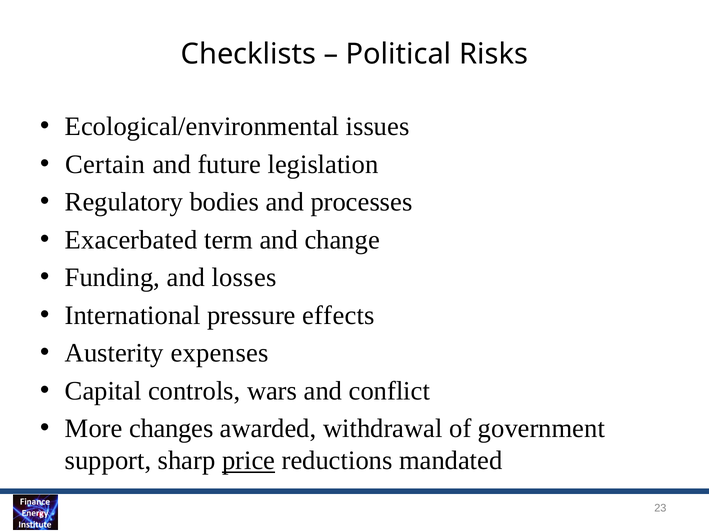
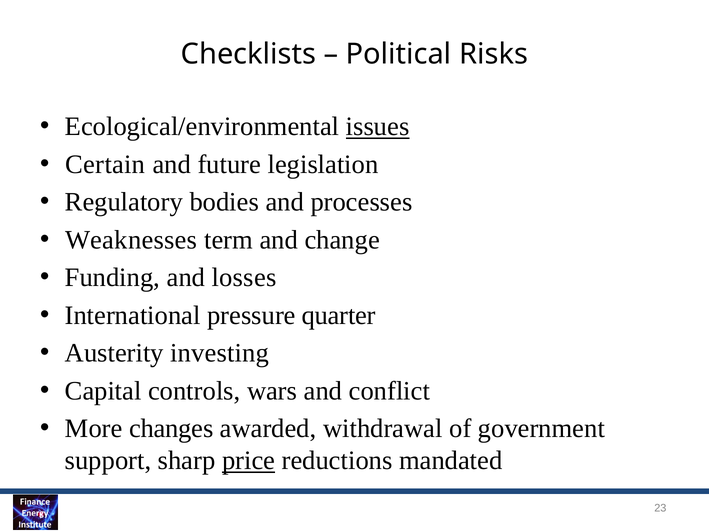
issues underline: none -> present
Exacerbated: Exacerbated -> Weaknesses
effects: effects -> quarter
expenses: expenses -> investing
